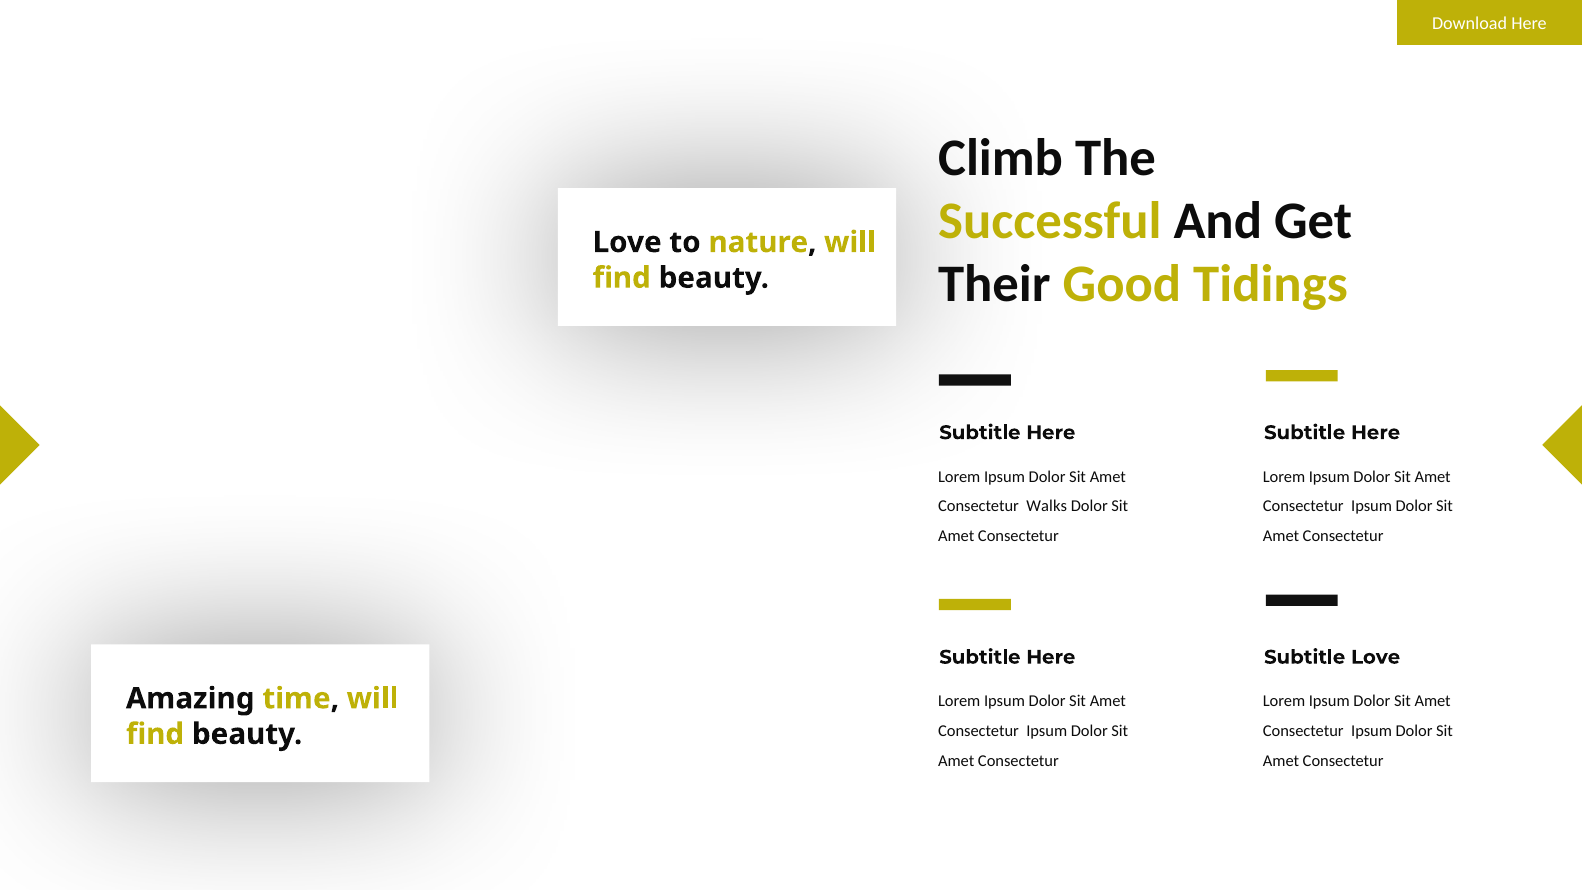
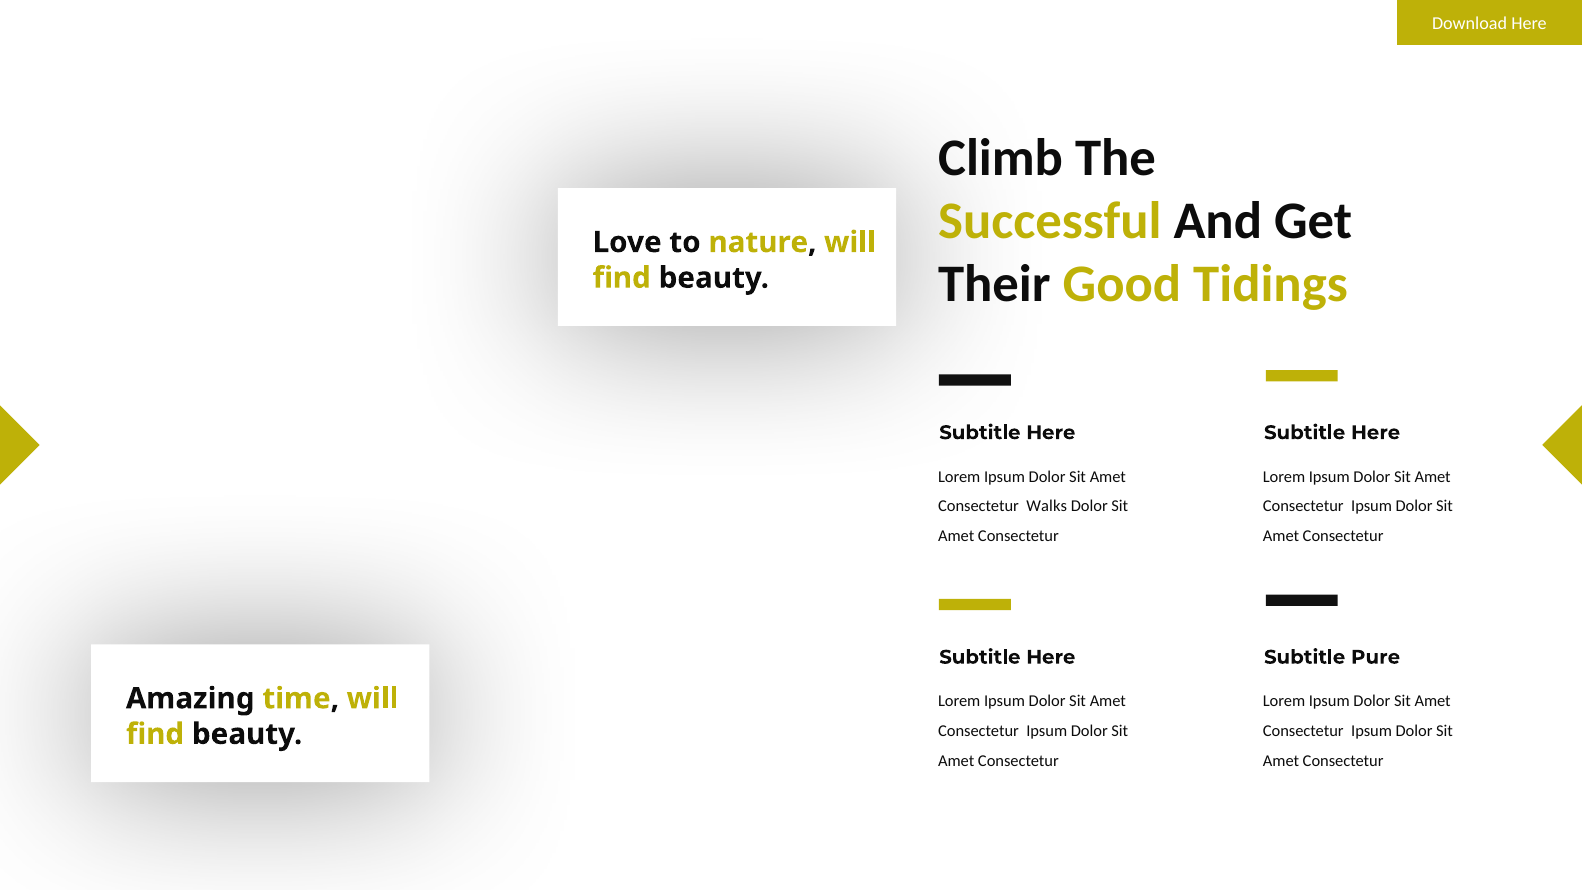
Subtitle Love: Love -> Pure
